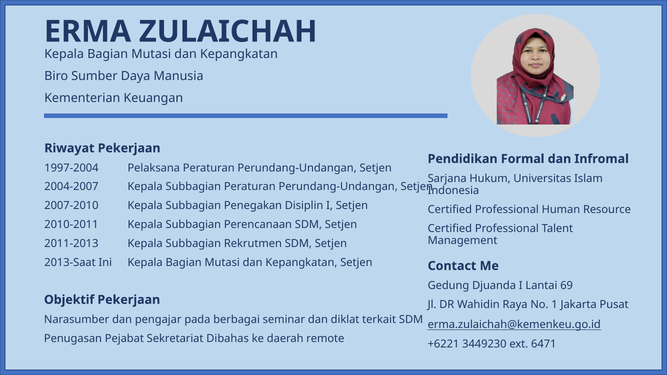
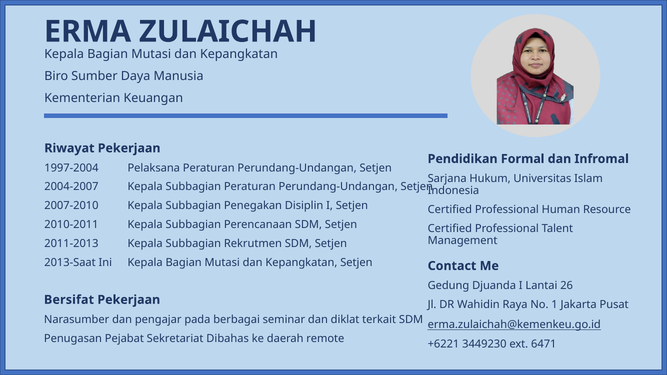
69: 69 -> 26
Objektif: Objektif -> Bersifat
